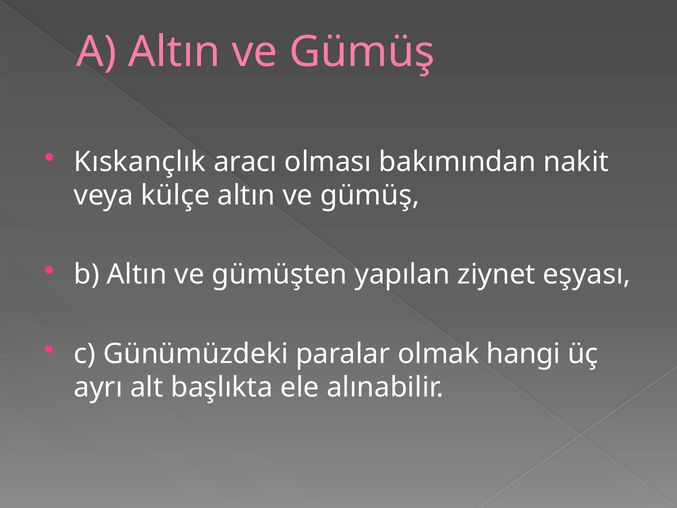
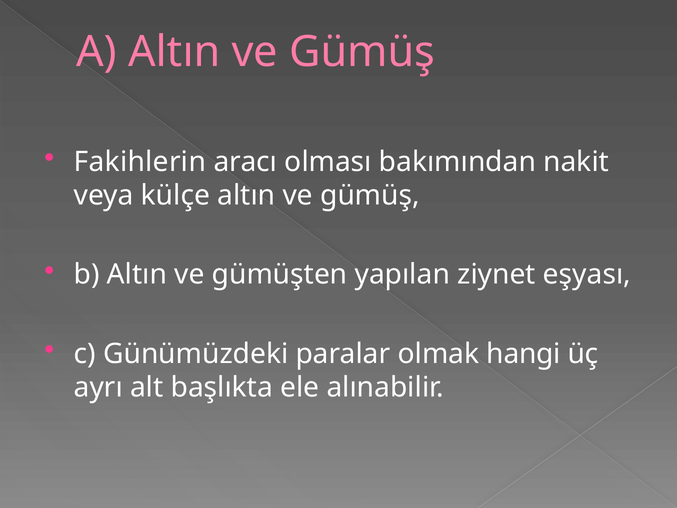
Kıskançlık: Kıskançlık -> Fakihlerin
